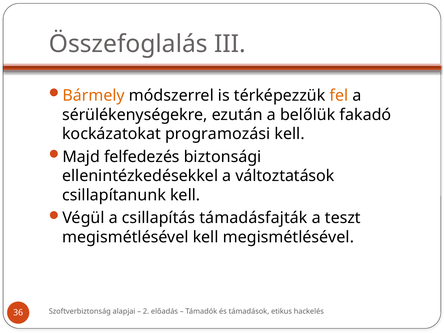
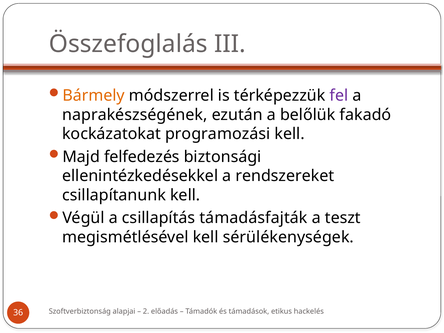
fel colour: orange -> purple
sérülékenységekre: sérülékenységekre -> naprakészségének
változtatások: változtatások -> rendszereket
kell megismétlésével: megismétlésével -> sérülékenységek
